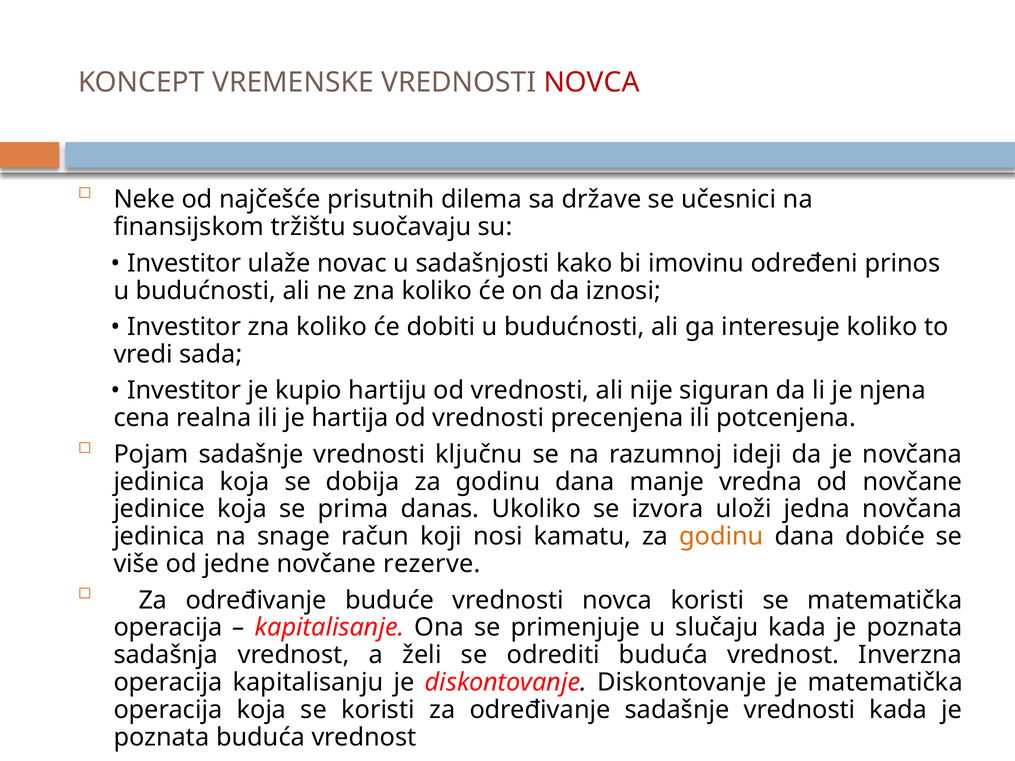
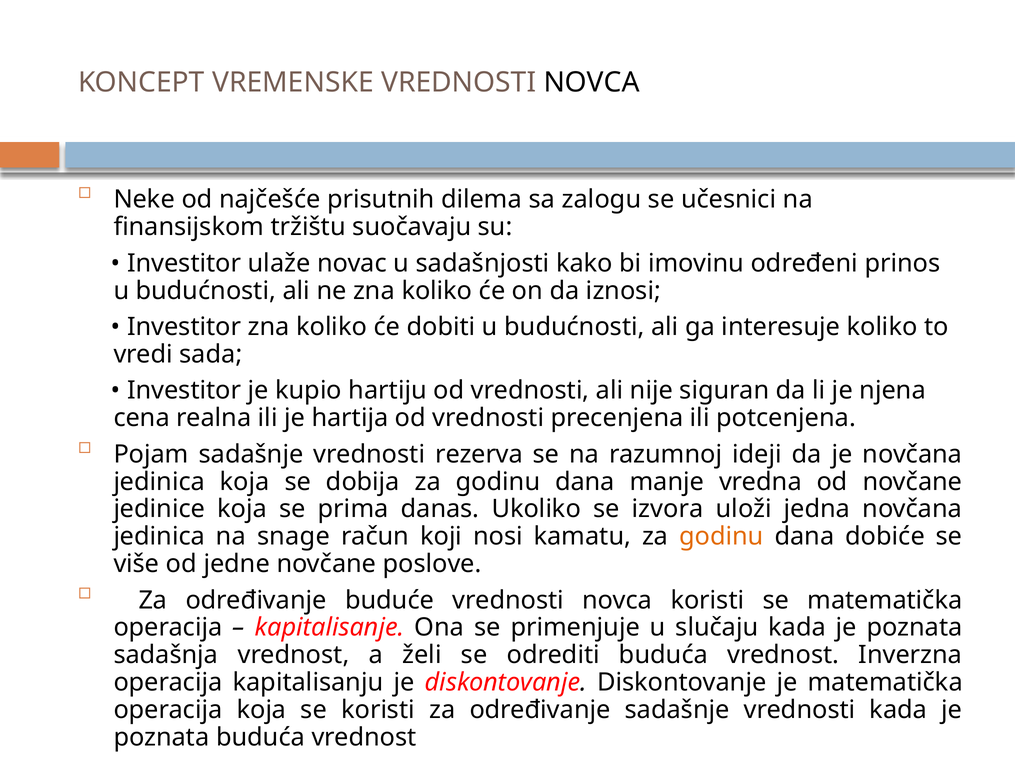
NOVCA at (592, 82) colour: red -> black
države: države -> zalogu
ključnu: ključnu -> rezerva
rezerve: rezerve -> poslove
